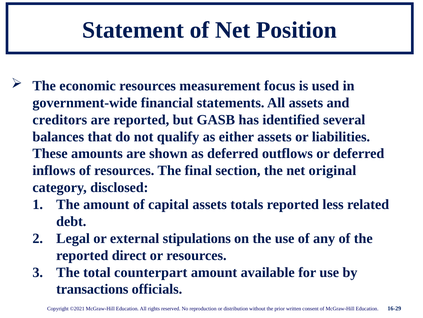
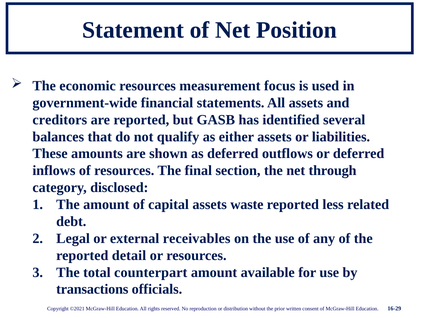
original: original -> through
totals: totals -> waste
stipulations: stipulations -> receivables
direct: direct -> detail
